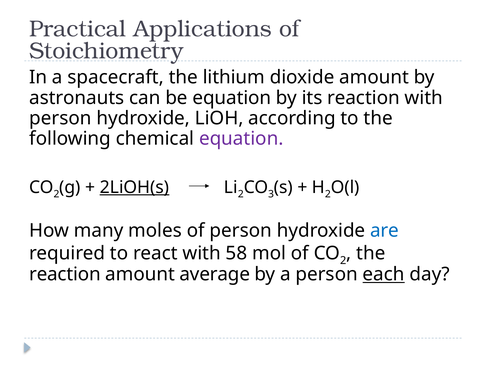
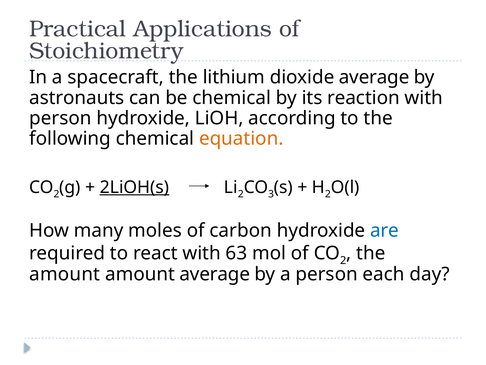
dioxide amount: amount -> average
be equation: equation -> chemical
equation at (241, 139) colour: purple -> orange
of person: person -> carbon
58: 58 -> 63
reaction at (65, 274): reaction -> amount
each underline: present -> none
